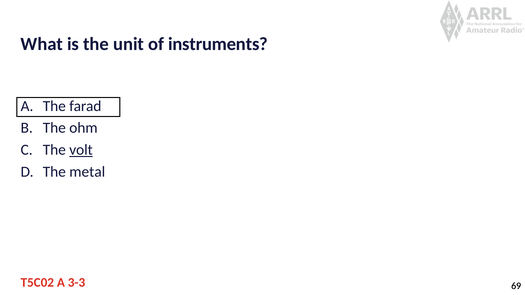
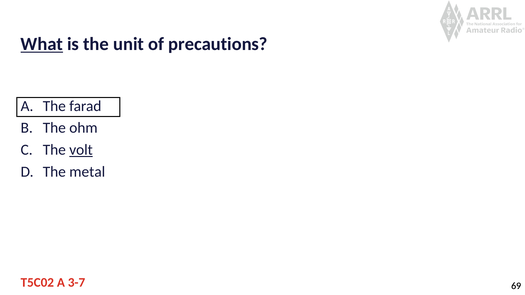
What underline: none -> present
instruments: instruments -> precautions
3-3: 3-3 -> 3-7
